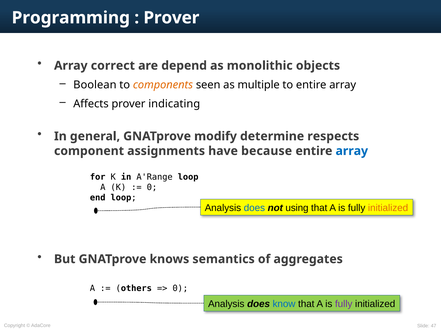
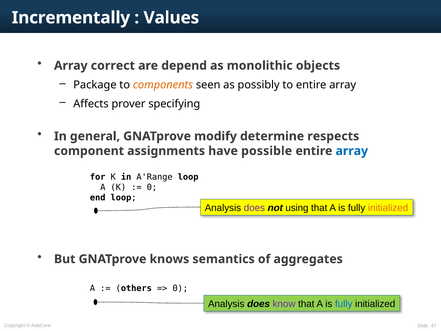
Programming: Programming -> Incrementally
Prover at (171, 18): Prover -> Values
Boolean: Boolean -> Package
multiple: multiple -> possibly
indicating: indicating -> specifying
because: because -> possible
does at (254, 208) colour: blue -> purple
know colour: blue -> purple
fully at (344, 304) colour: purple -> blue
